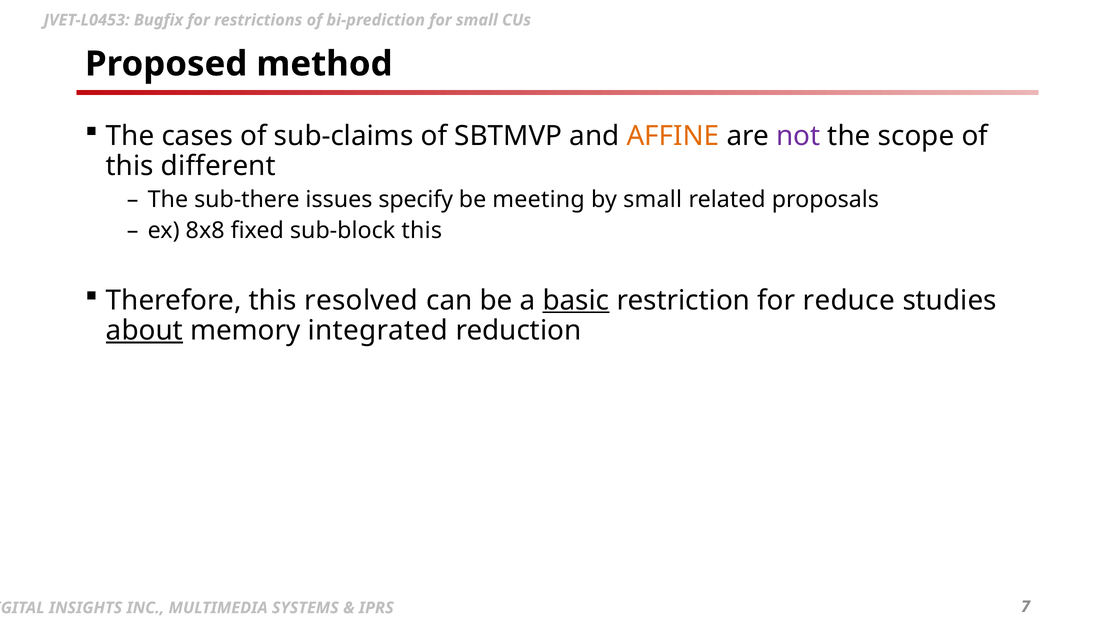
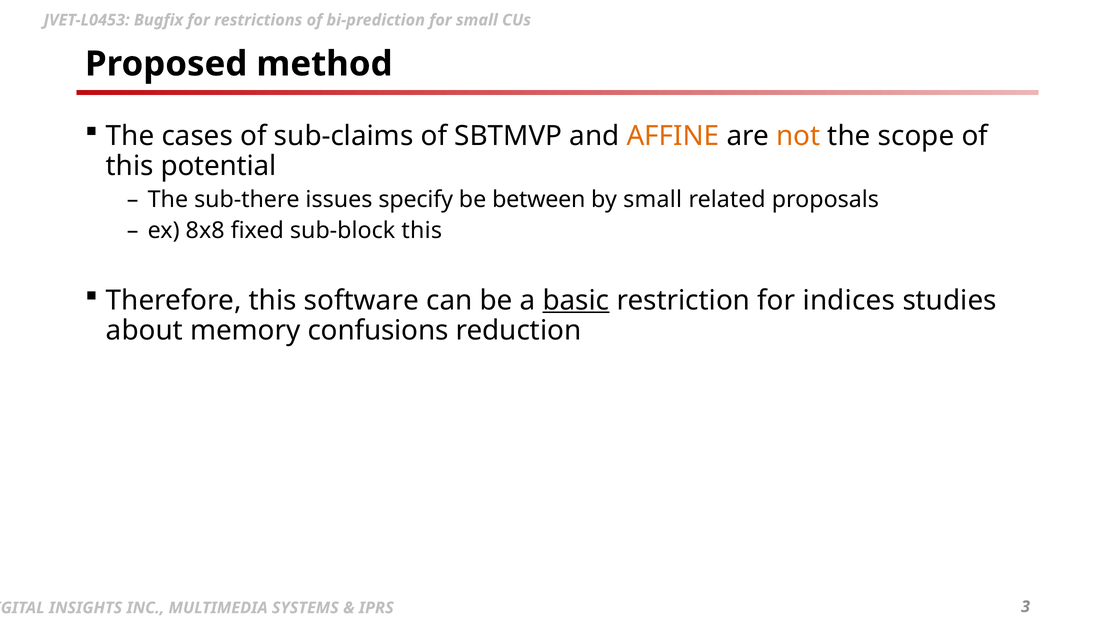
not colour: purple -> orange
different: different -> potential
meeting: meeting -> between
resolved: resolved -> software
reduce: reduce -> indices
about underline: present -> none
integrated: integrated -> confusions
7: 7 -> 3
